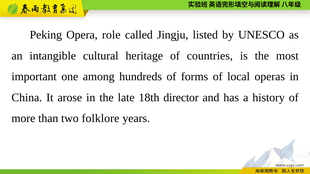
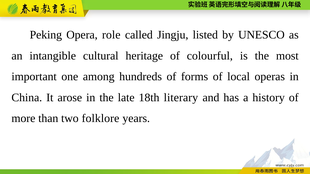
countries: countries -> colourful
director: director -> literary
